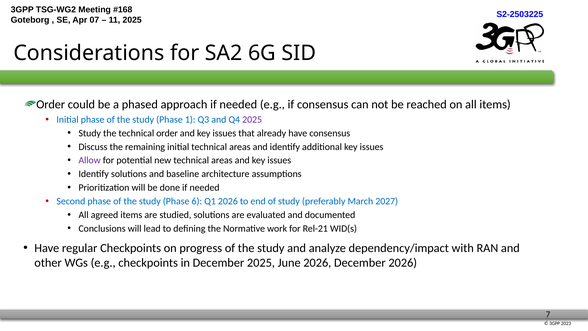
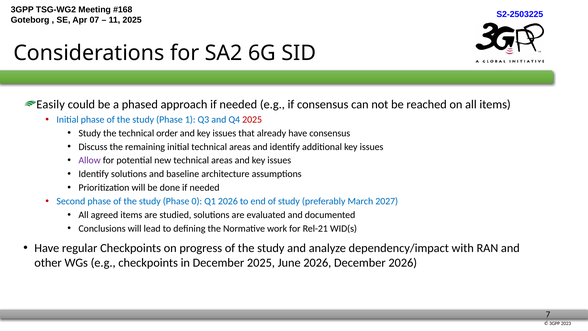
Order at (51, 104): Order -> Easily
2025 at (252, 119) colour: purple -> red
6: 6 -> 0
